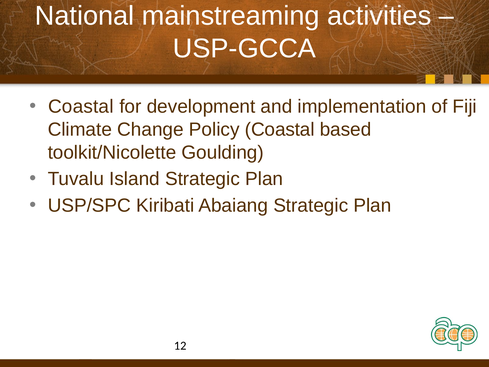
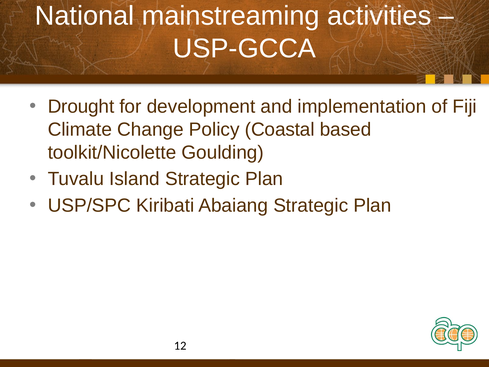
Coastal at (81, 107): Coastal -> Drought
